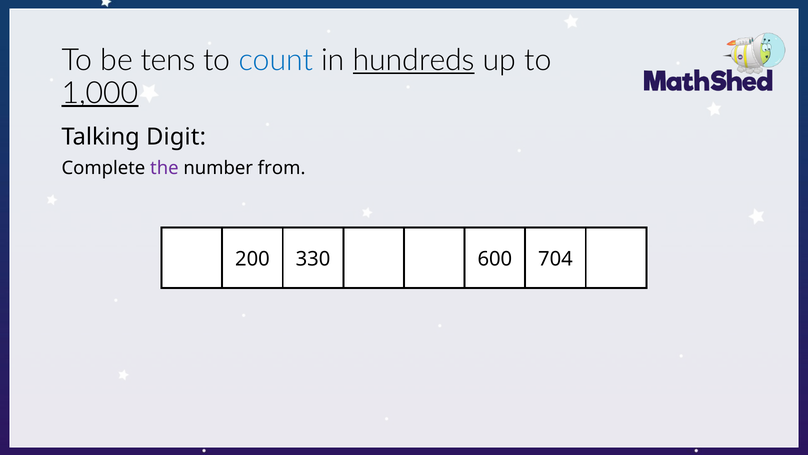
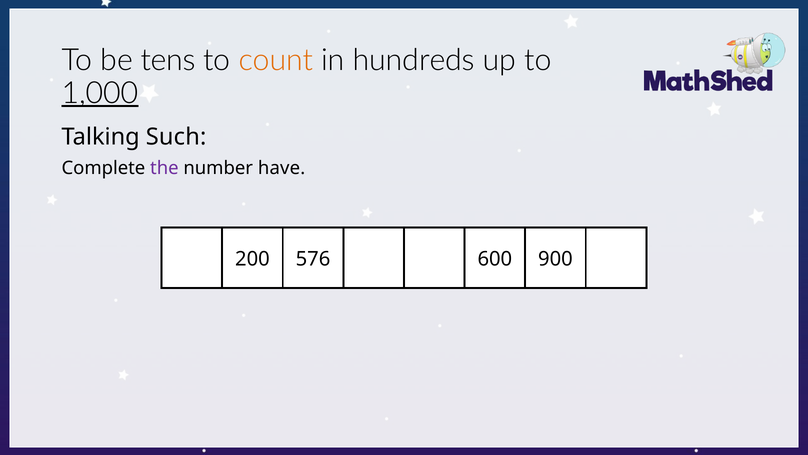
count colour: blue -> orange
hundreds underline: present -> none
Digit: Digit -> Such
from: from -> have
330: 330 -> 576
704: 704 -> 900
